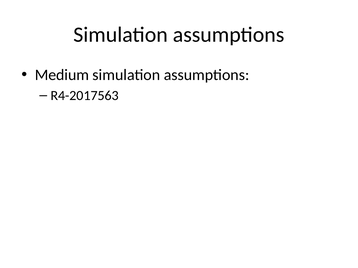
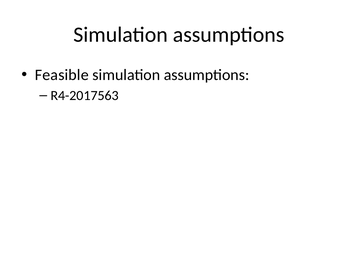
Medium: Medium -> Feasible
